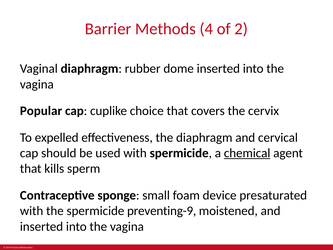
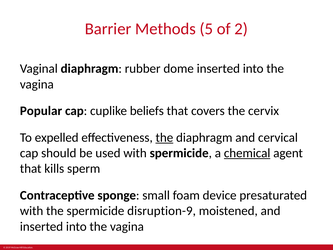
4: 4 -> 5
choice: choice -> beliefs
the at (164, 137) underline: none -> present
preventing-9: preventing-9 -> disruption-9
